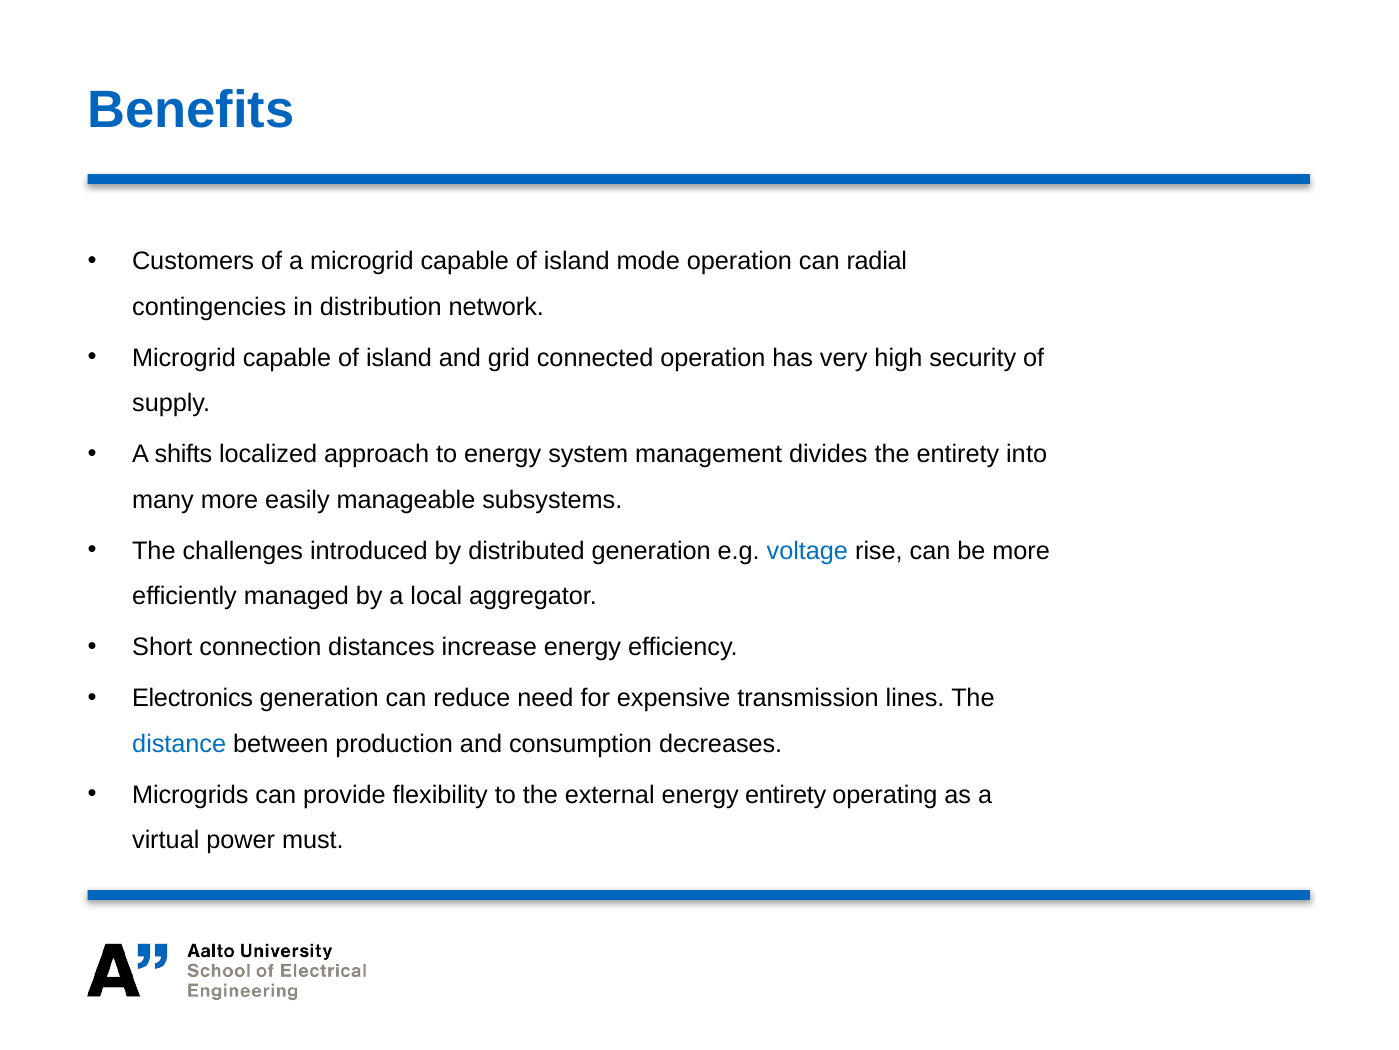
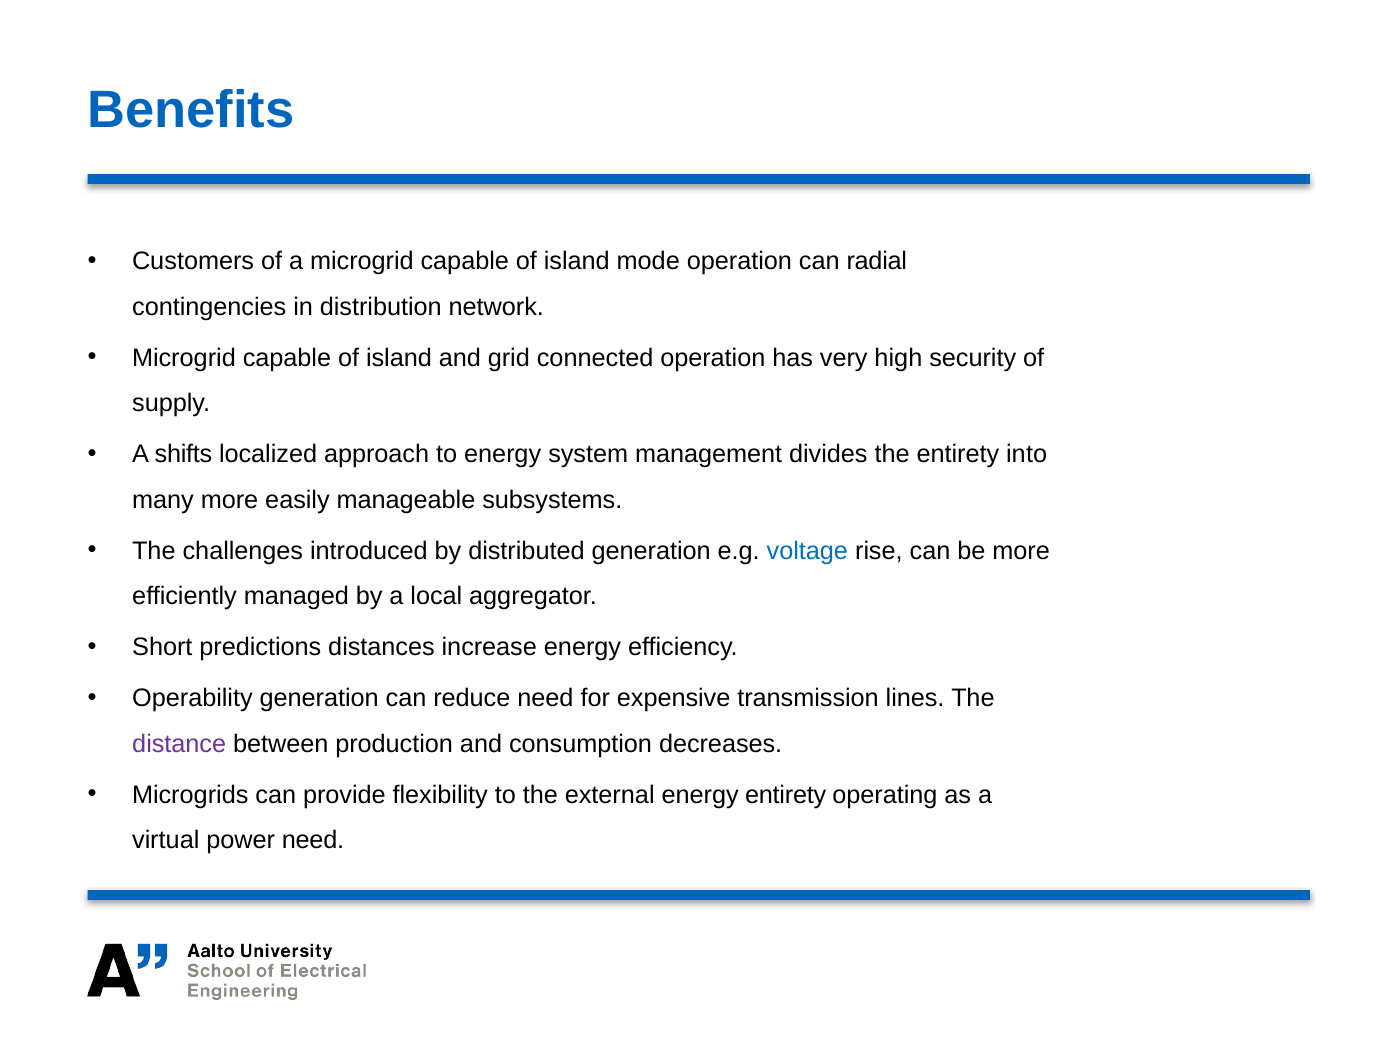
connection: connection -> predictions
Electronics: Electronics -> Operability
distance colour: blue -> purple
power must: must -> need
